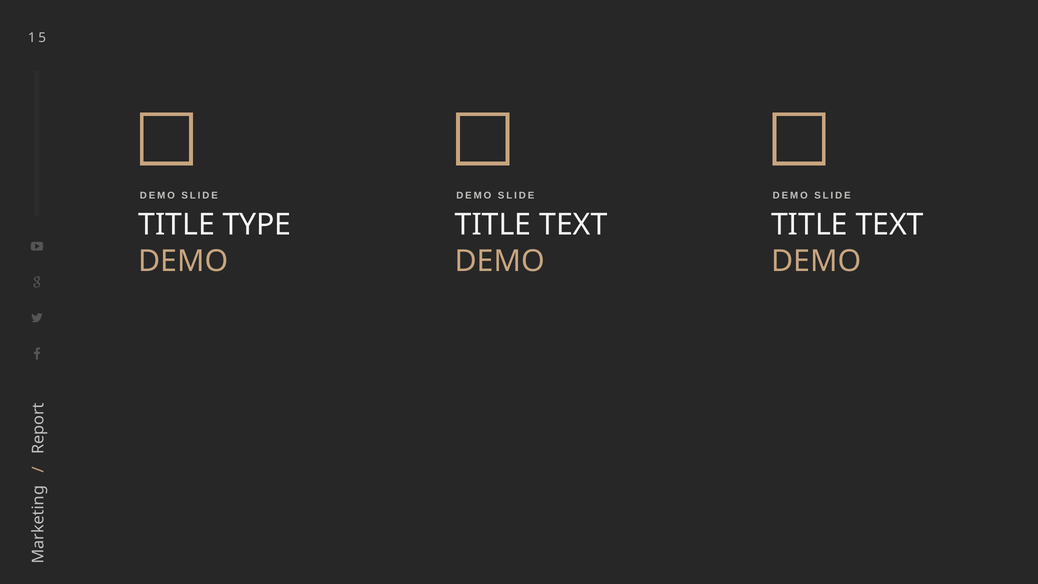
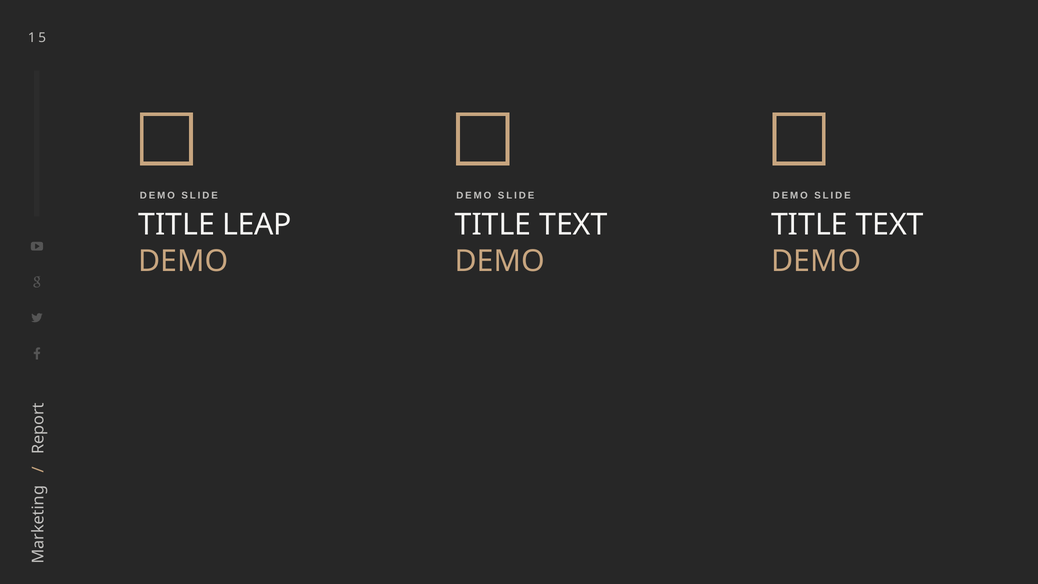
TYPE: TYPE -> LEAP
